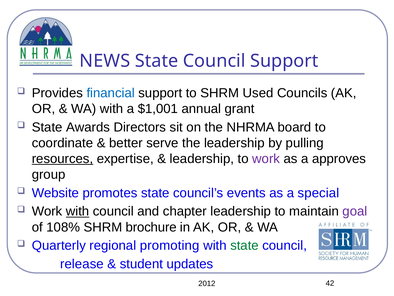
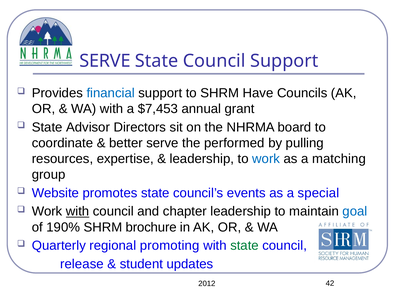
NEWS at (105, 61): NEWS -> SERVE
Used: Used -> Have
$1,001: $1,001 -> $7,453
Awards: Awards -> Advisor
the leadership: leadership -> performed
resources underline: present -> none
work at (266, 159) colour: purple -> blue
approves: approves -> matching
goal colour: purple -> blue
108%: 108% -> 190%
